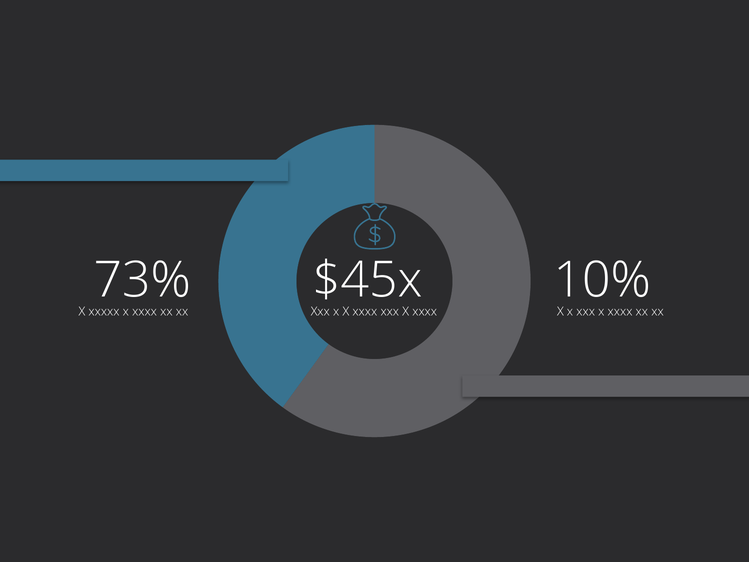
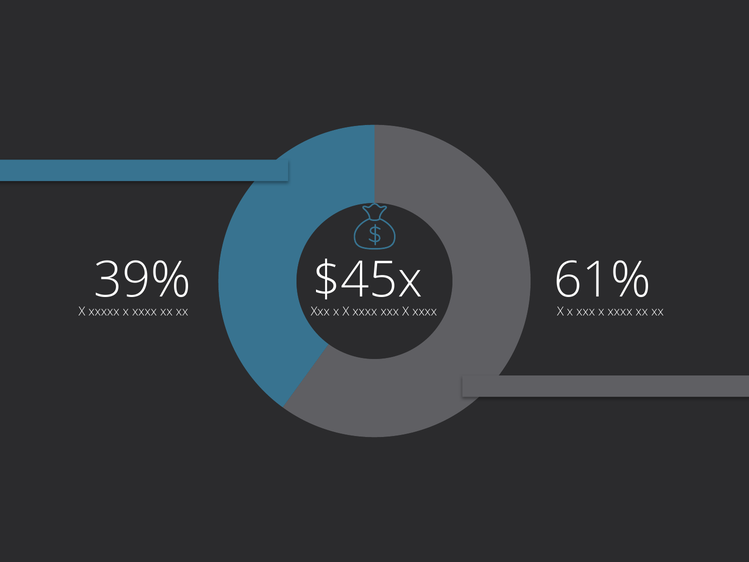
73%: 73% -> 39%
10%: 10% -> 61%
